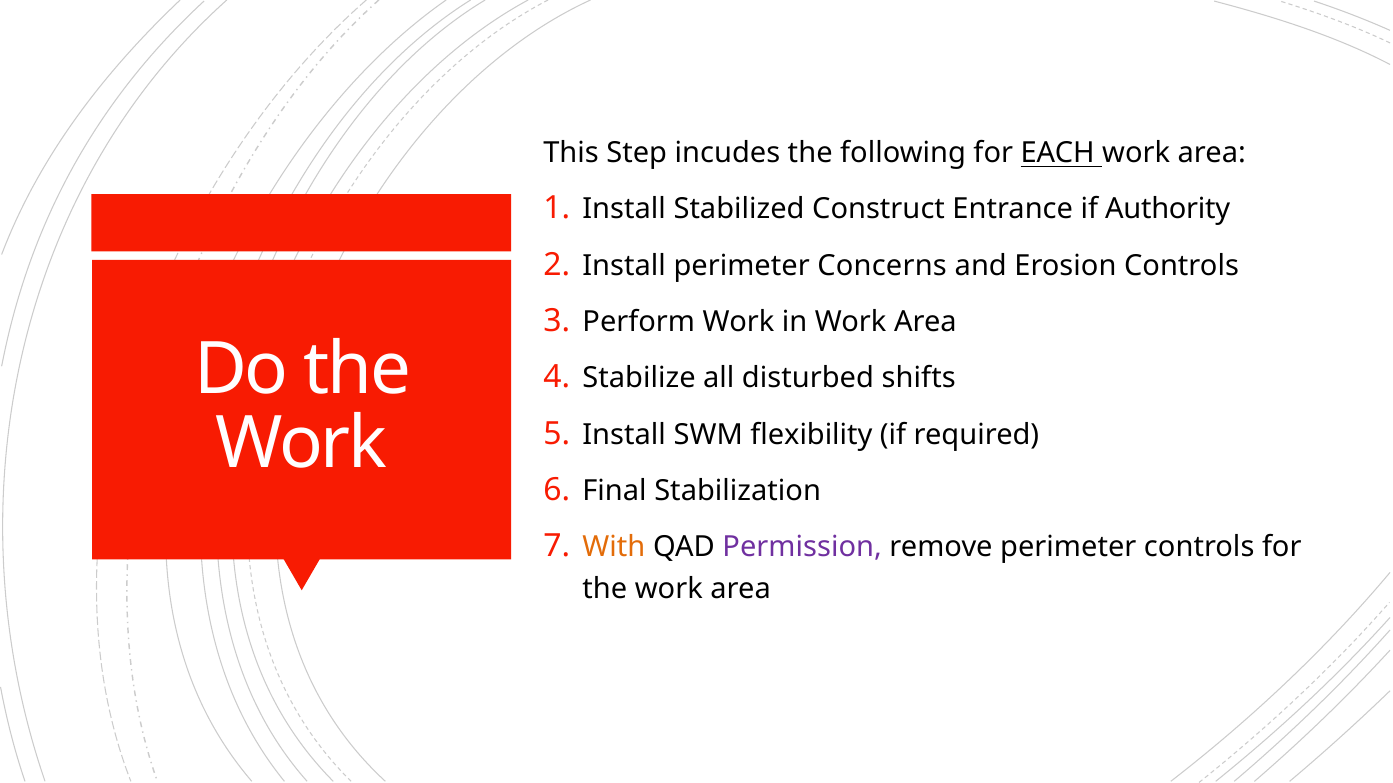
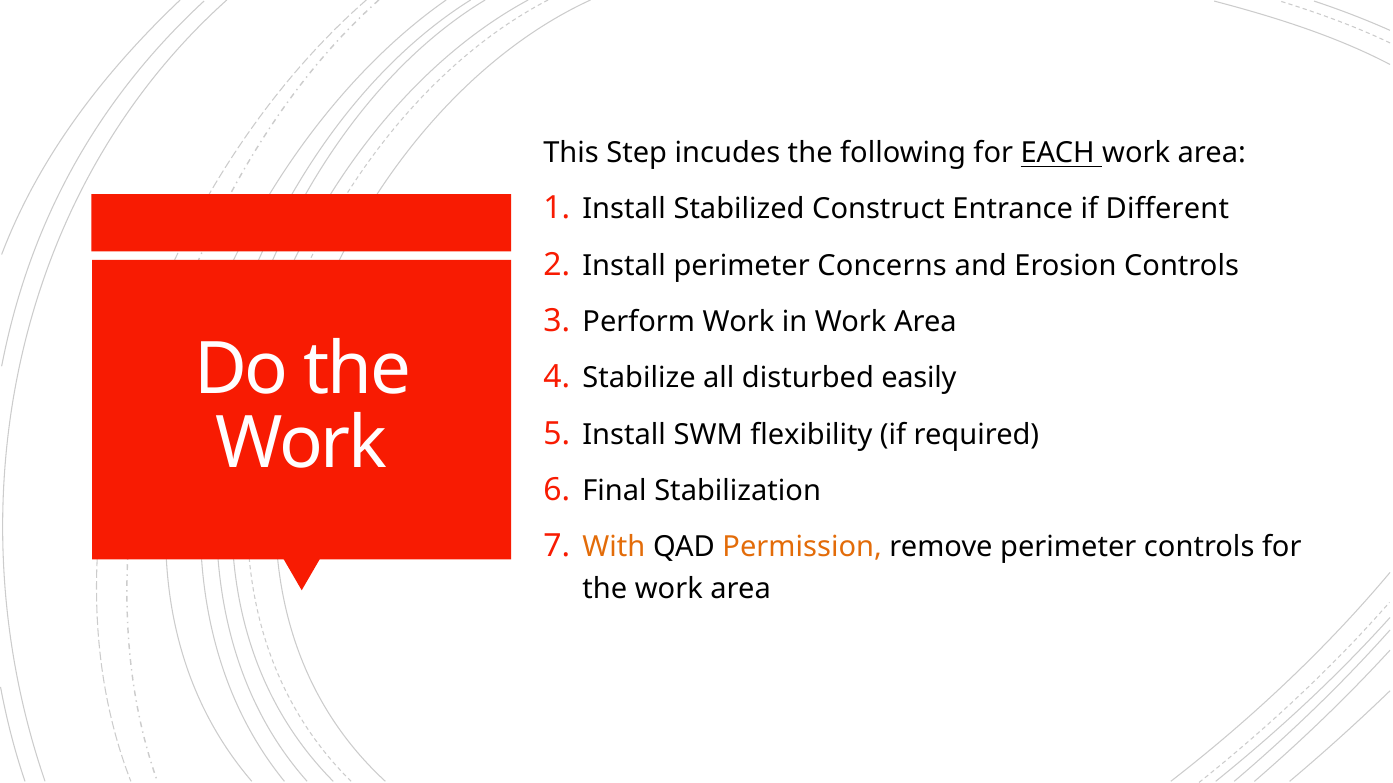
Authority: Authority -> Different
shifts: shifts -> easily
Permission colour: purple -> orange
